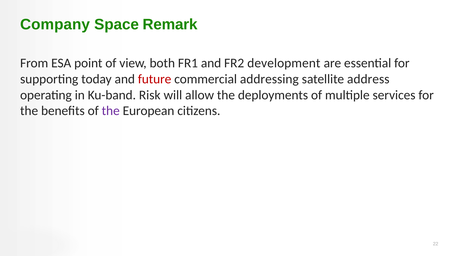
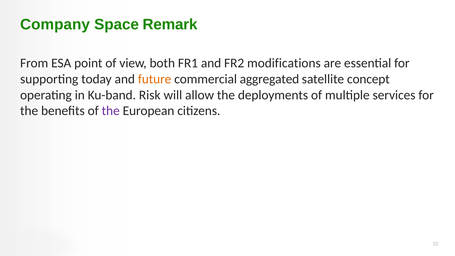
development: development -> modifications
future colour: red -> orange
addressing: addressing -> aggregated
address: address -> concept
